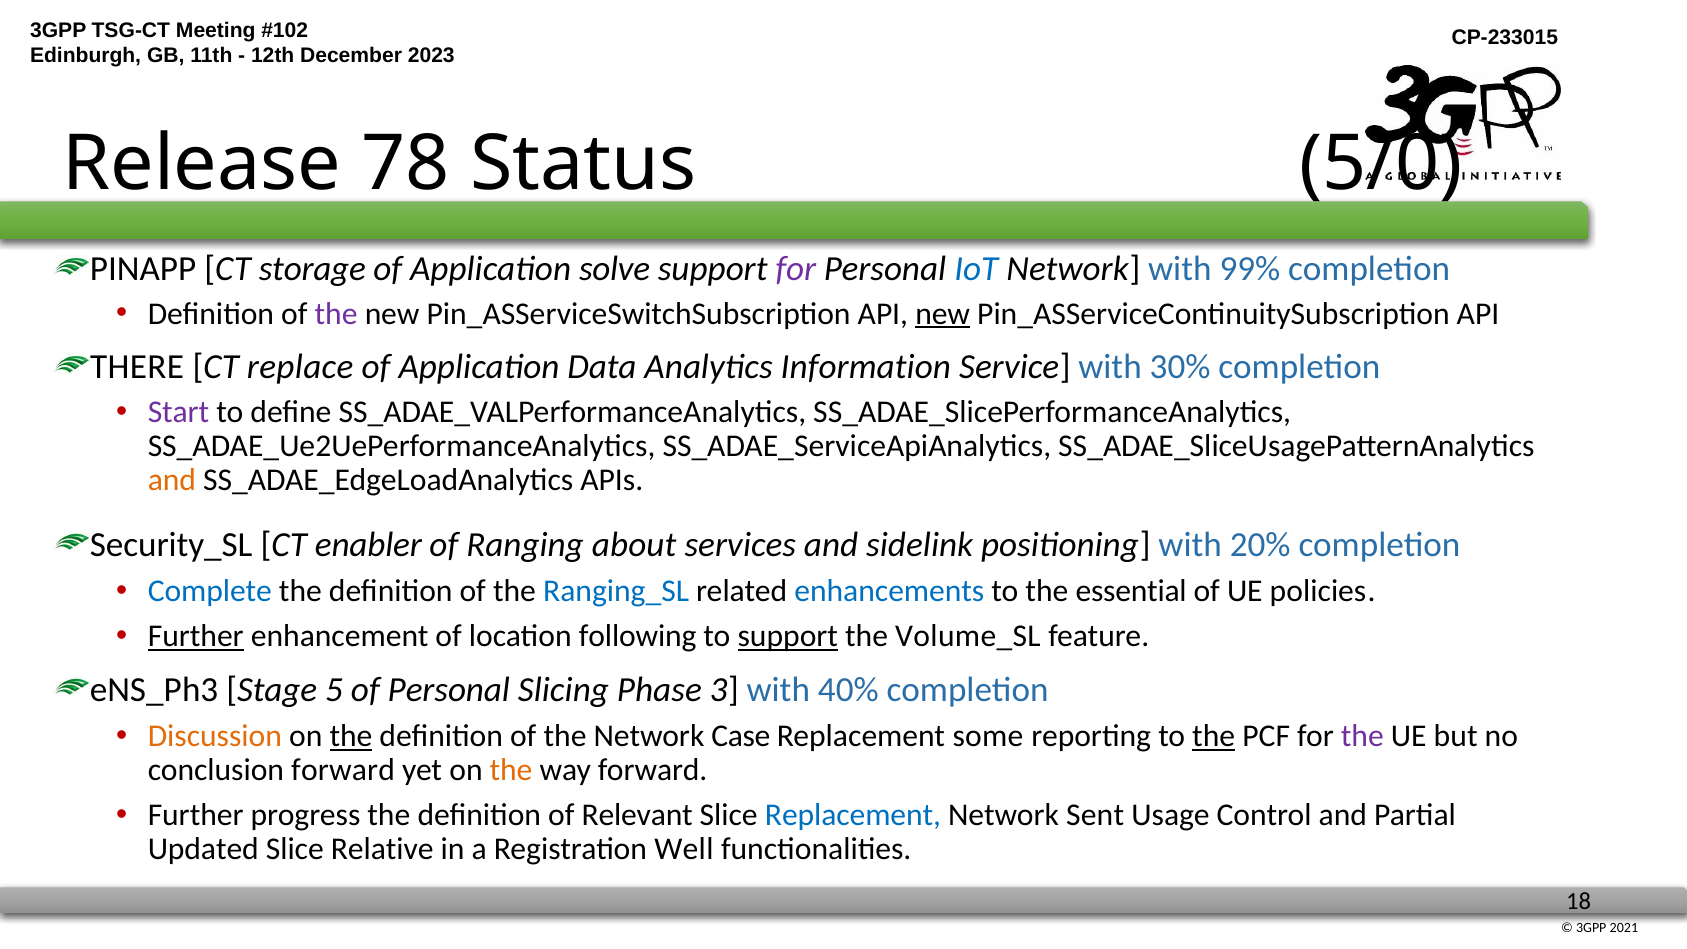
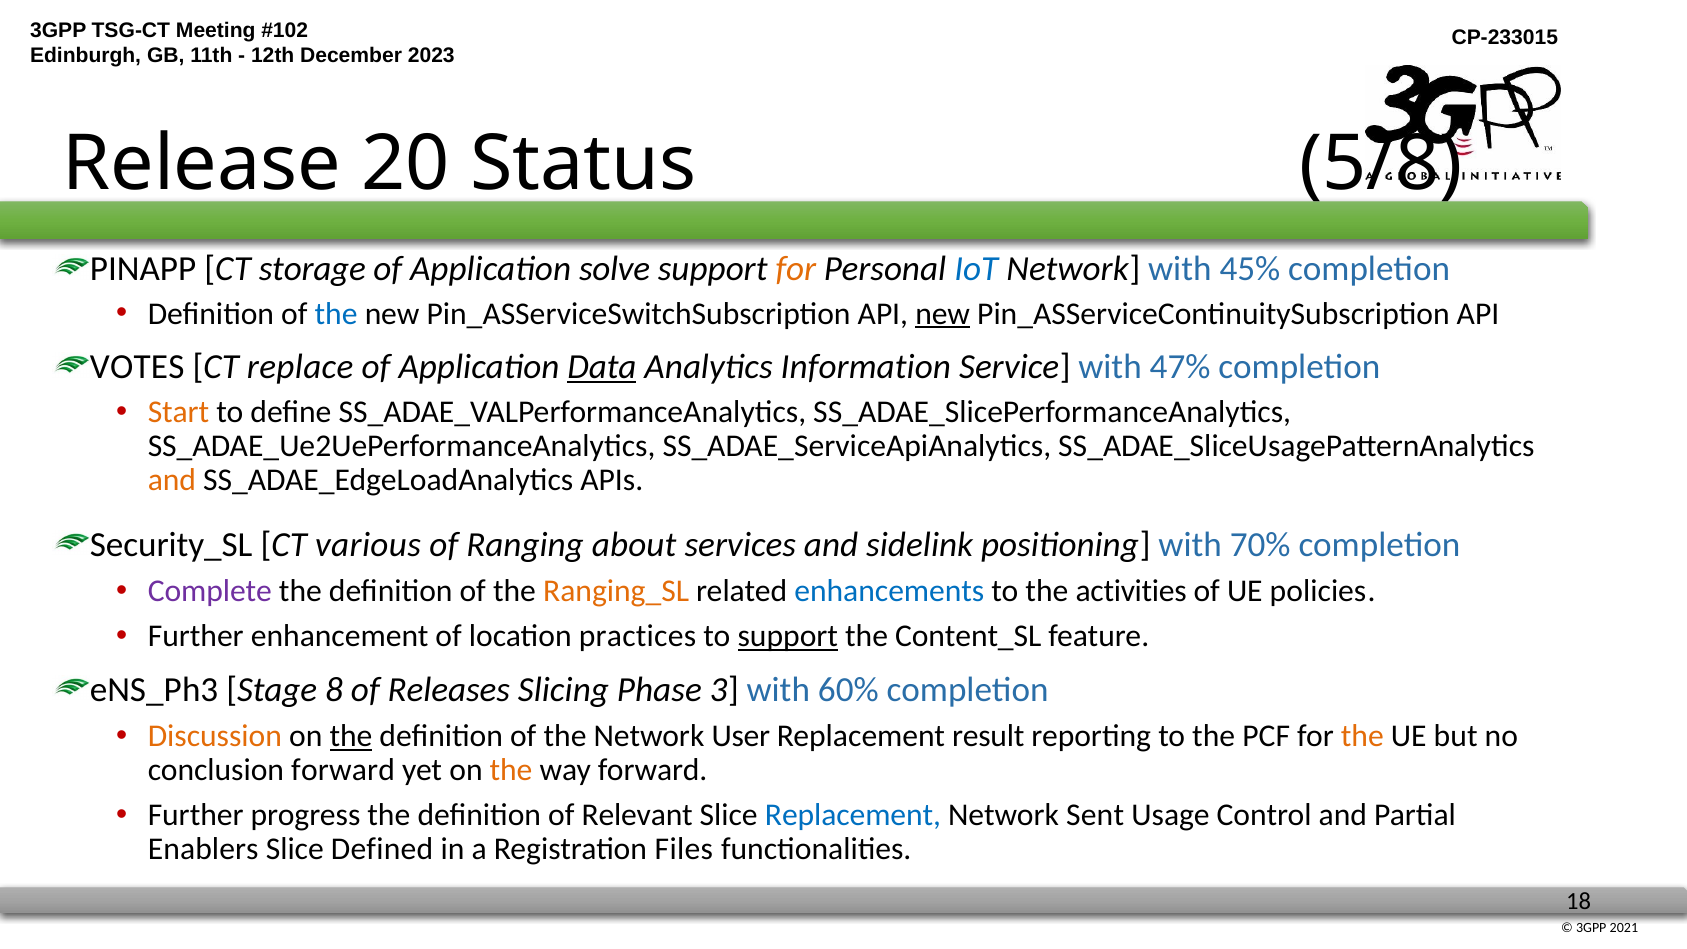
78: 78 -> 20
5/0: 5/0 -> 5/8
for at (796, 269) colour: purple -> orange
99%: 99% -> 45%
the at (336, 314) colour: purple -> blue
THERE: THERE -> VOTES
Data underline: none -> present
30%: 30% -> 47%
Start colour: purple -> orange
enabler: enabler -> various
20%: 20% -> 70%
Complete colour: blue -> purple
Ranging_SL colour: blue -> orange
essential: essential -> activities
Further at (196, 636) underline: present -> none
following: following -> practices
Volume_SL: Volume_SL -> Content_SL
5: 5 -> 8
of Personal: Personal -> Releases
40%: 40% -> 60%
Case: Case -> User
some: some -> result
the at (1214, 736) underline: present -> none
the at (1362, 736) colour: purple -> orange
Updated: Updated -> Enablers
Relative: Relative -> Defined
Well: Well -> Files
